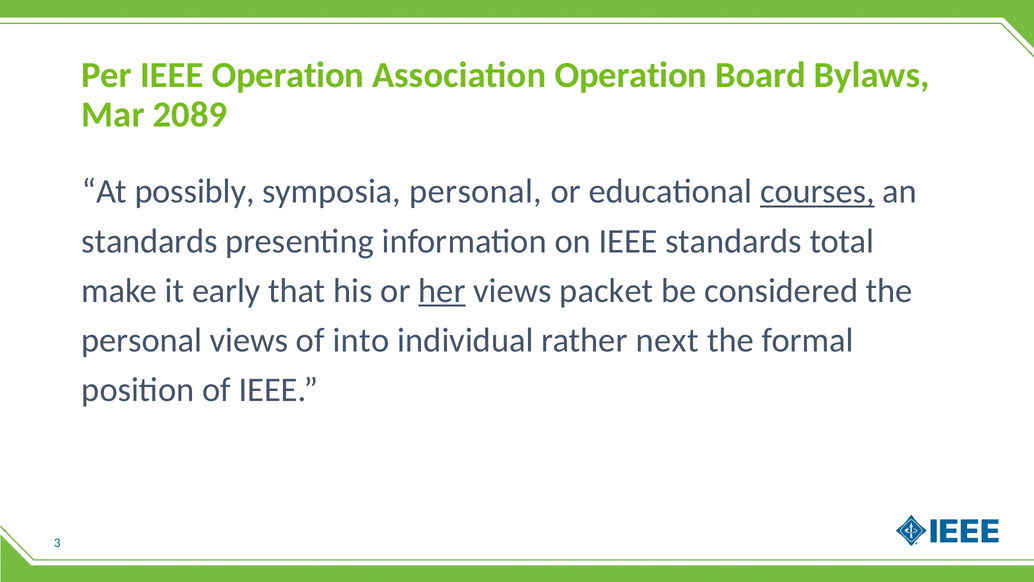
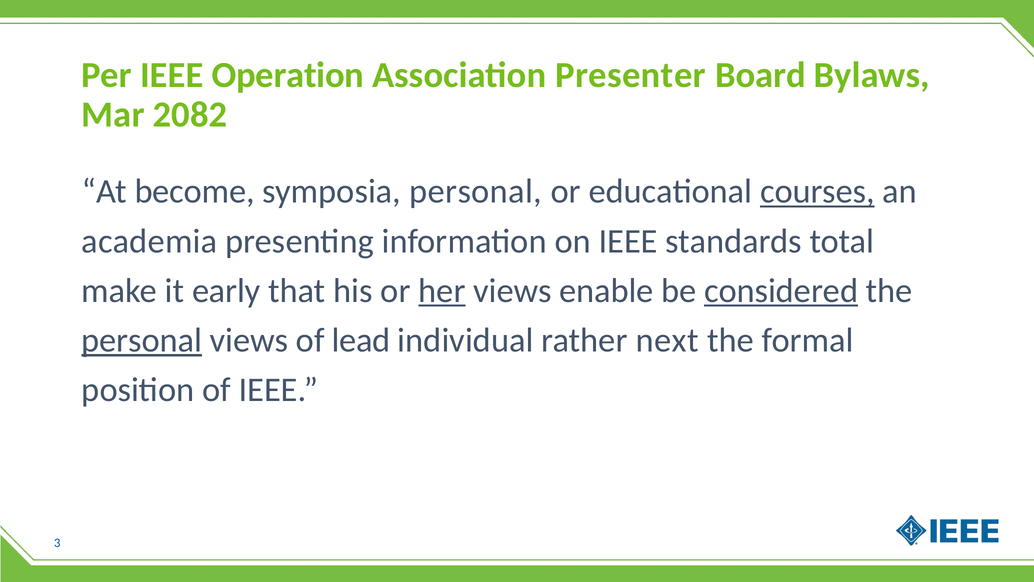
Association Operation: Operation -> Presenter
2089: 2089 -> 2082
possibly: possibly -> become
standards at (150, 241): standards -> academia
packet: packet -> enable
considered underline: none -> present
personal at (142, 340) underline: none -> present
into: into -> lead
